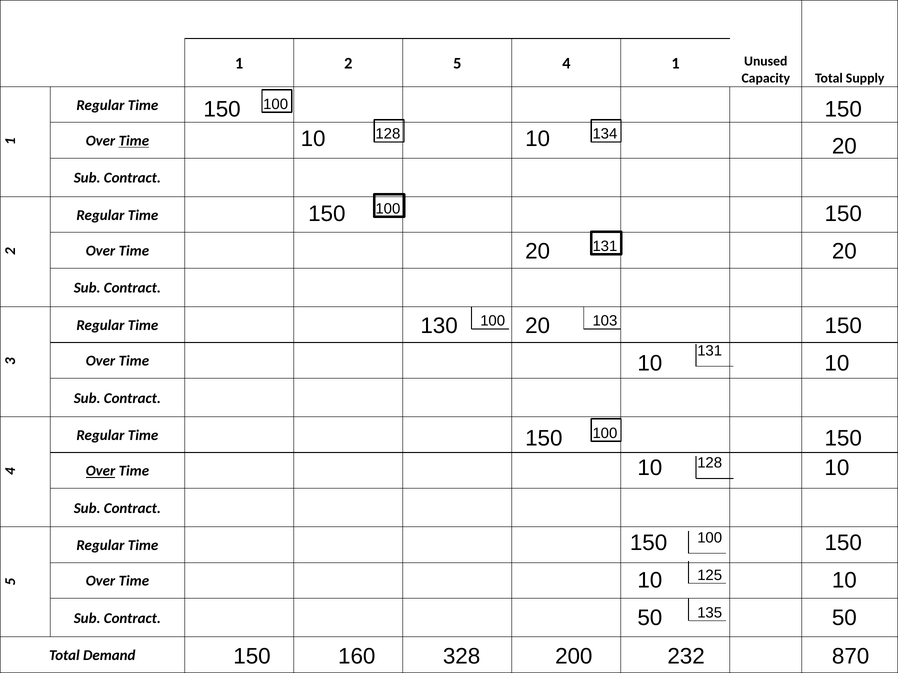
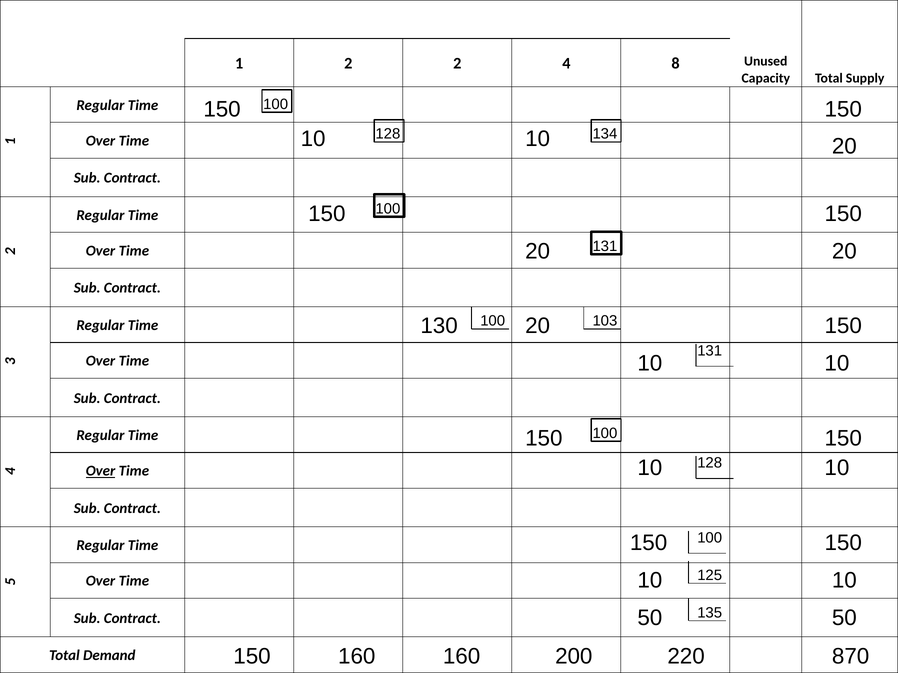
2 5: 5 -> 2
4 1: 1 -> 8
Time at (134, 141) underline: present -> none
160 328: 328 -> 160
232: 232 -> 220
